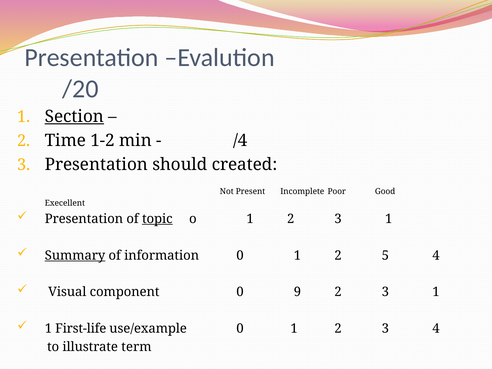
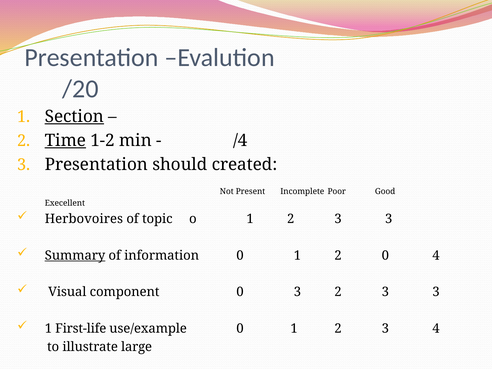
Time underline: none -> present
Presentation at (84, 219): Presentation -> Herbovoires
topic underline: present -> none
1 2 3 1: 1 -> 3
2 5: 5 -> 0
0 9: 9 -> 3
1 at (436, 292): 1 -> 3
term: term -> large
